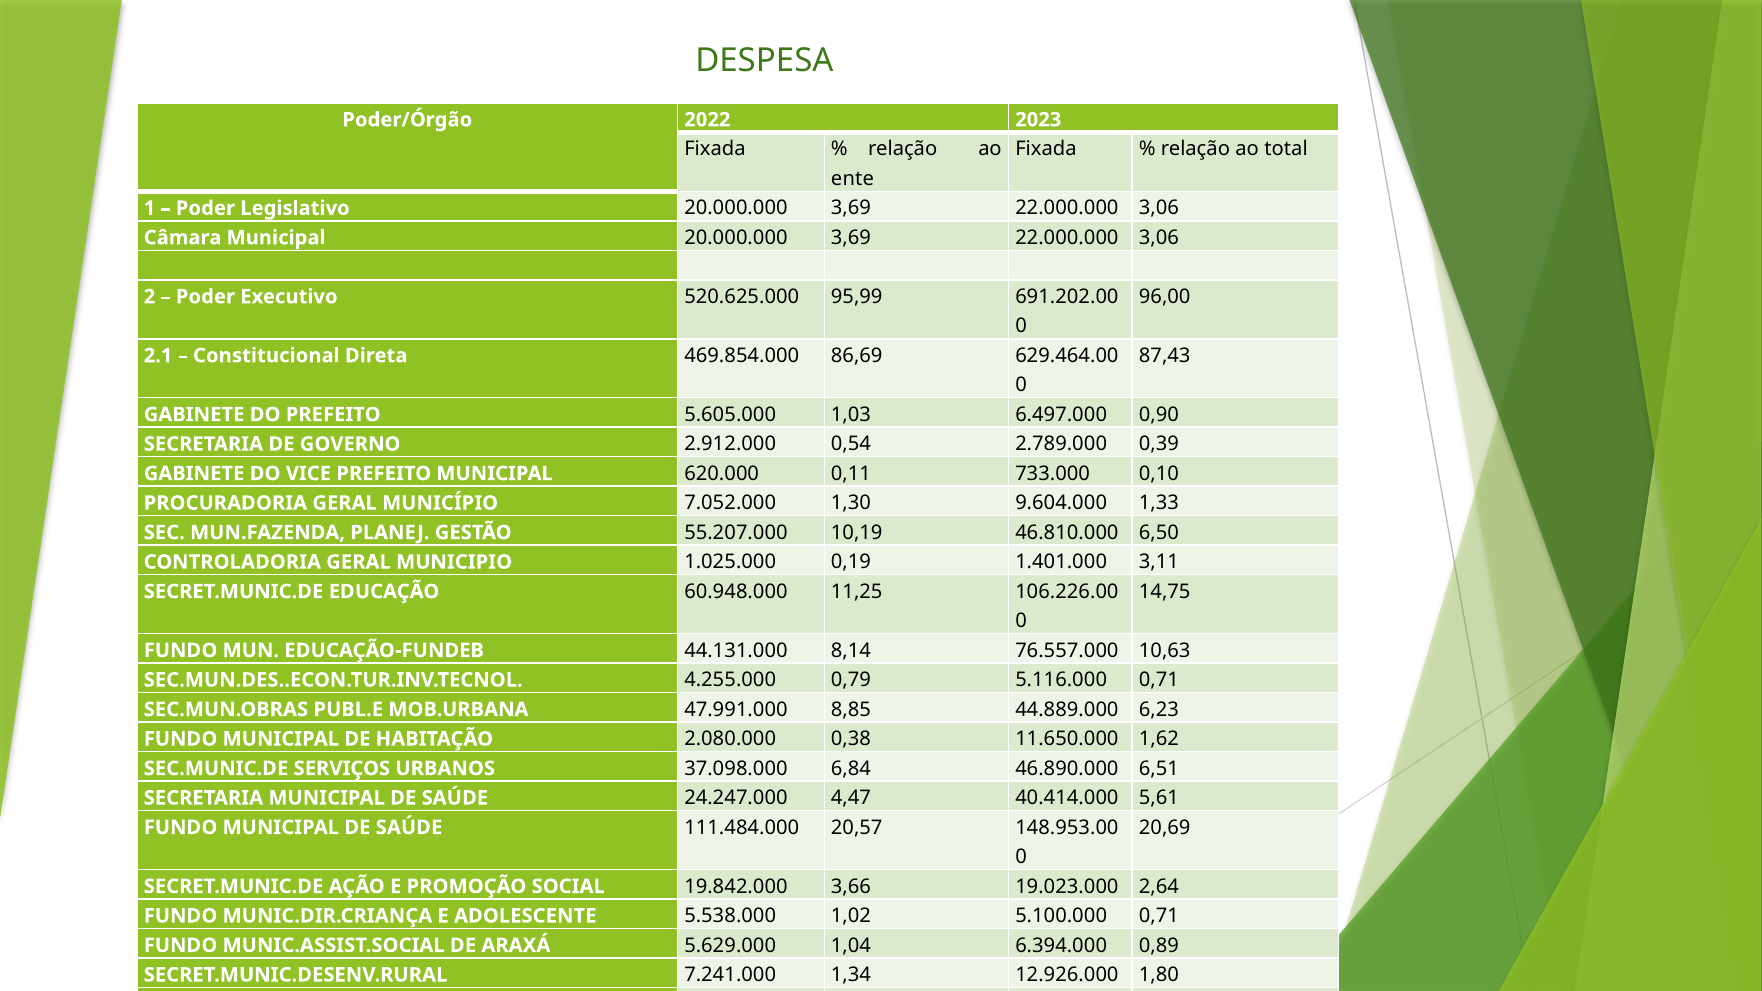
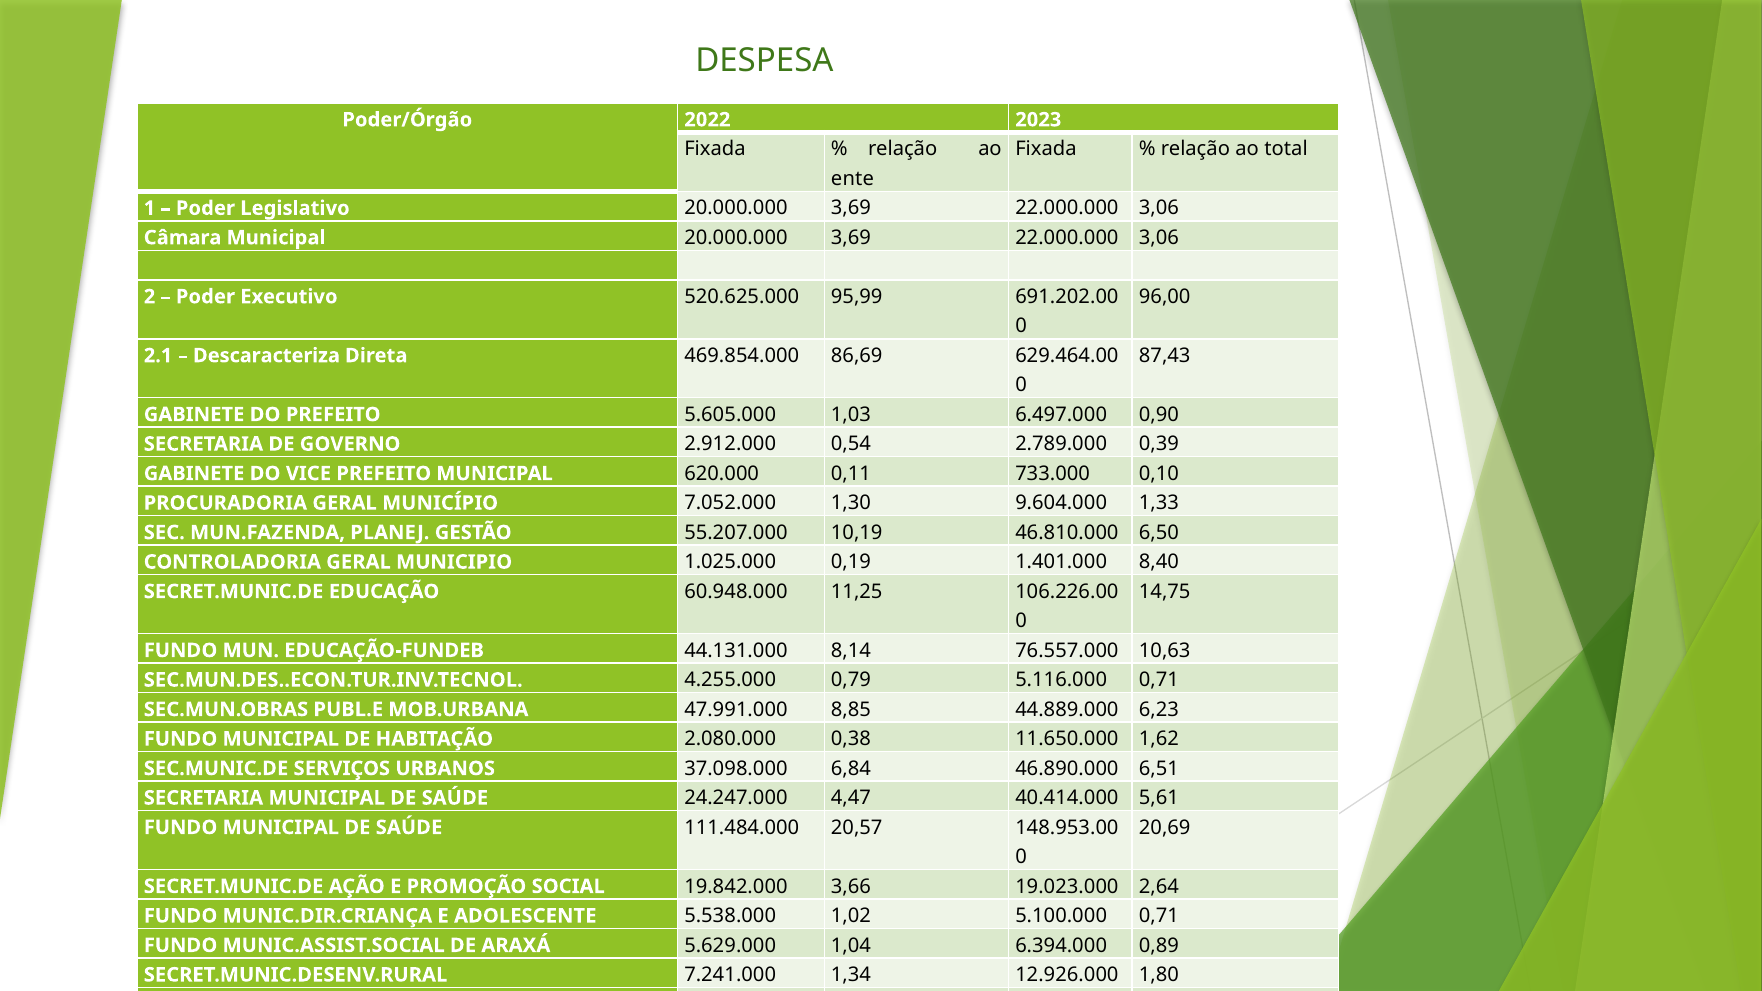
Constitucional: Constitucional -> Descaracteriza
3,11: 3,11 -> 8,40
